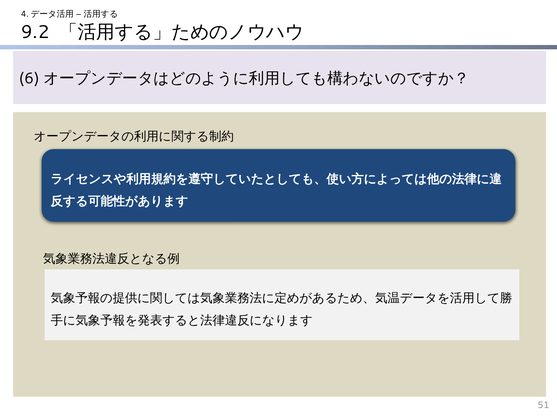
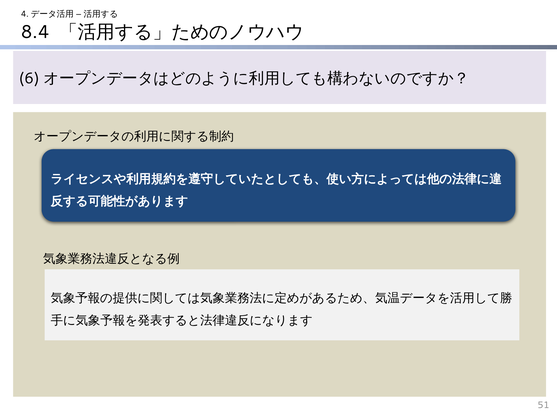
9.2: 9.2 -> 8.4
